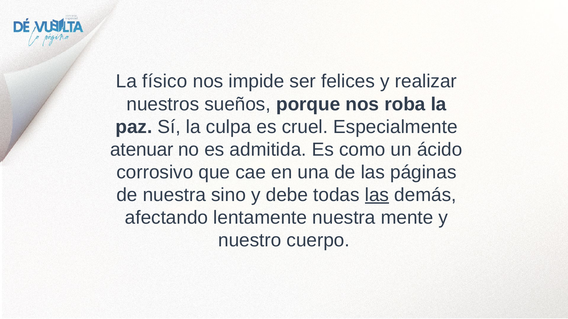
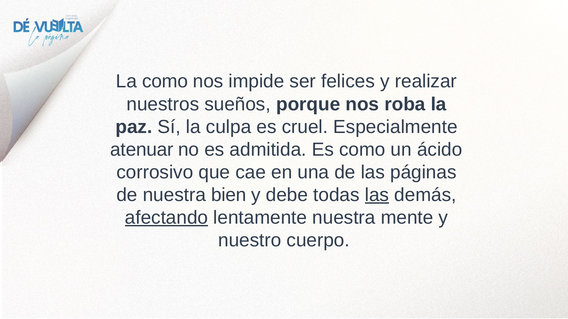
La físico: físico -> como
sino: sino -> bien
afectando underline: none -> present
